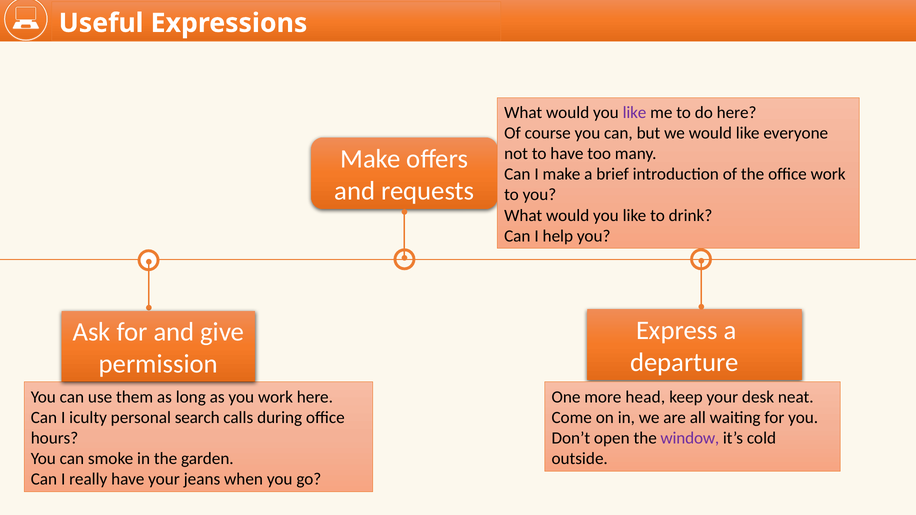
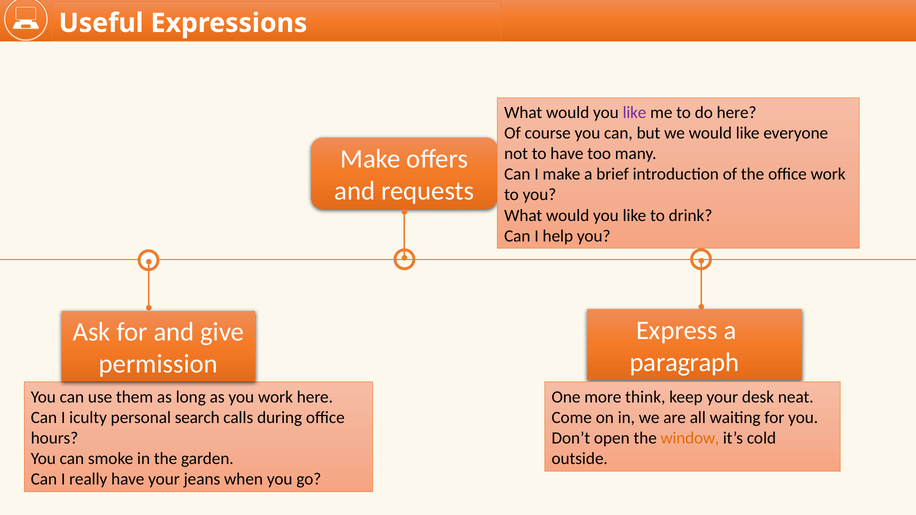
departure: departure -> paragraph
head: head -> think
window colour: purple -> orange
